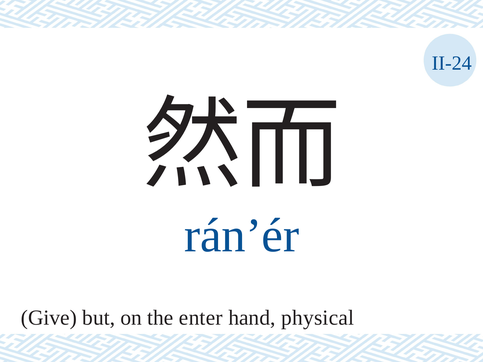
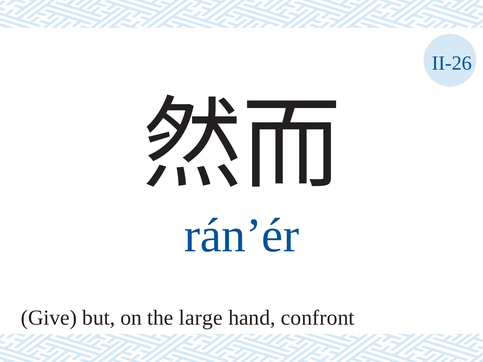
II-24: II-24 -> II-26
enter: enter -> large
physical: physical -> confront
